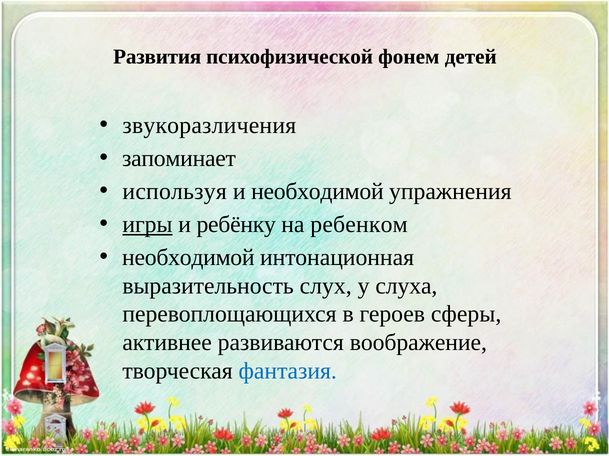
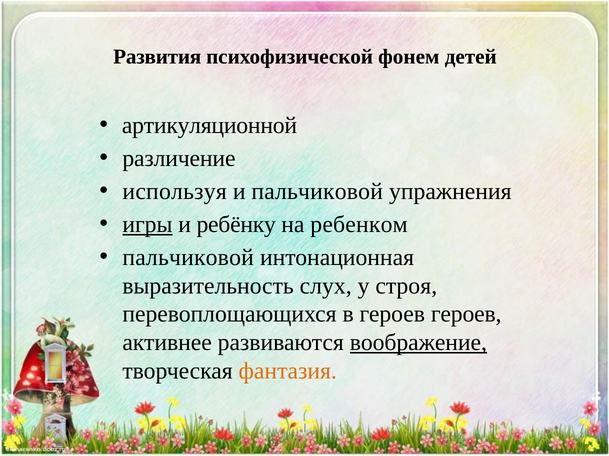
звукоразличения: звукоразличения -> артикуляционной
запоминает: запоминает -> различение
и необходимой: необходимой -> пальчиковой
необходимой at (188, 258): необходимой -> пальчиковой
слуха: слуха -> строя
героев сферы: сферы -> героев
воображение underline: none -> present
фантазия colour: blue -> orange
